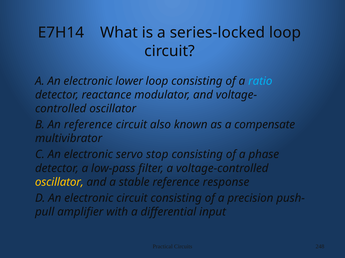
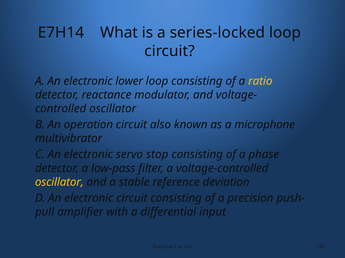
ratio colour: light blue -> yellow
An reference: reference -> operation
compensate: compensate -> microphone
response: response -> deviation
